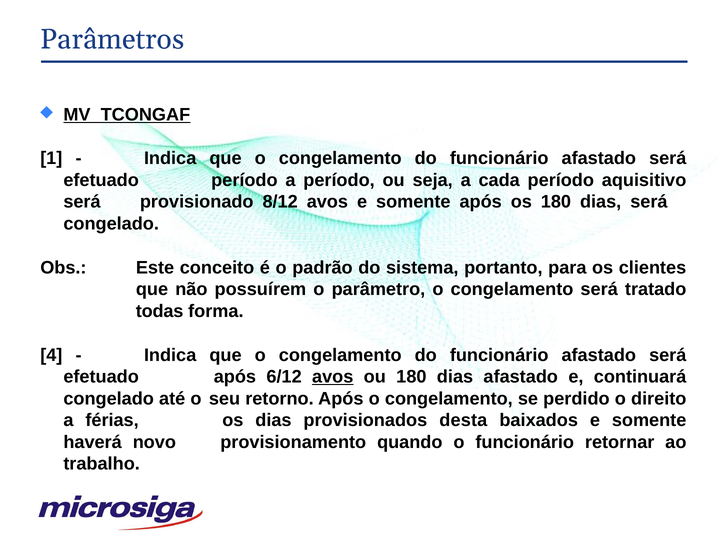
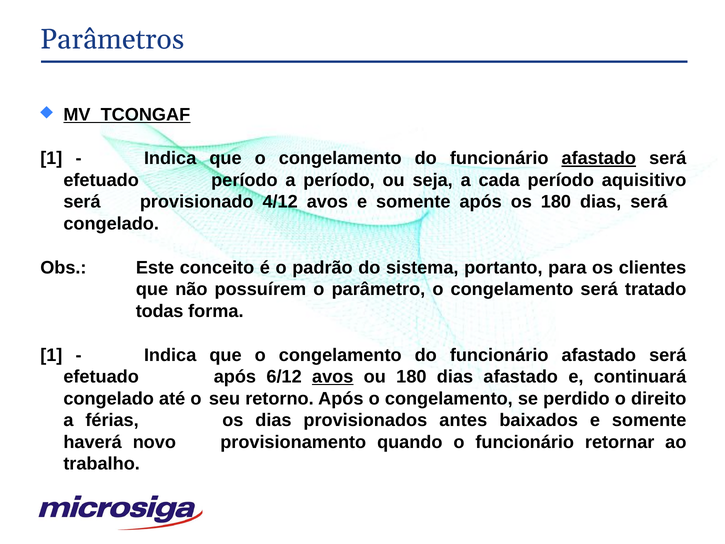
afastado at (599, 158) underline: none -> present
8/12: 8/12 -> 4/12
4 at (51, 355): 4 -> 1
desta: desta -> antes
